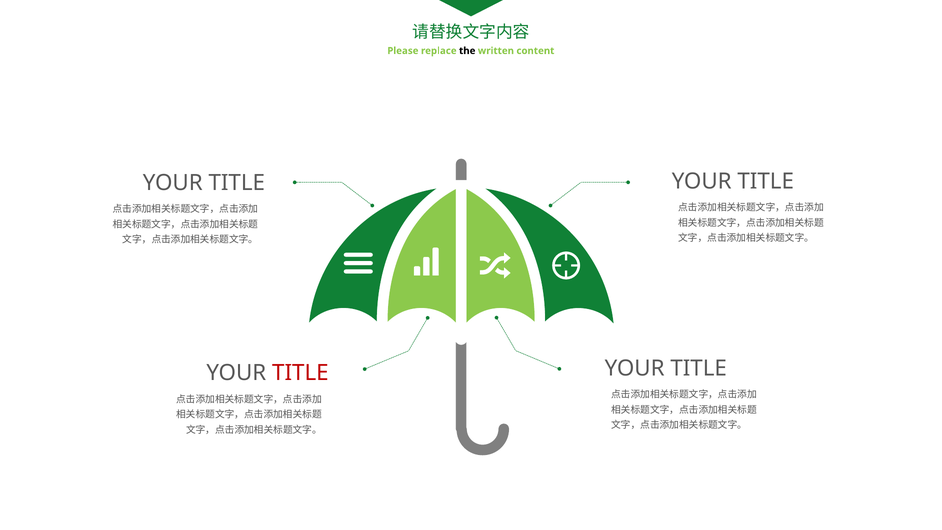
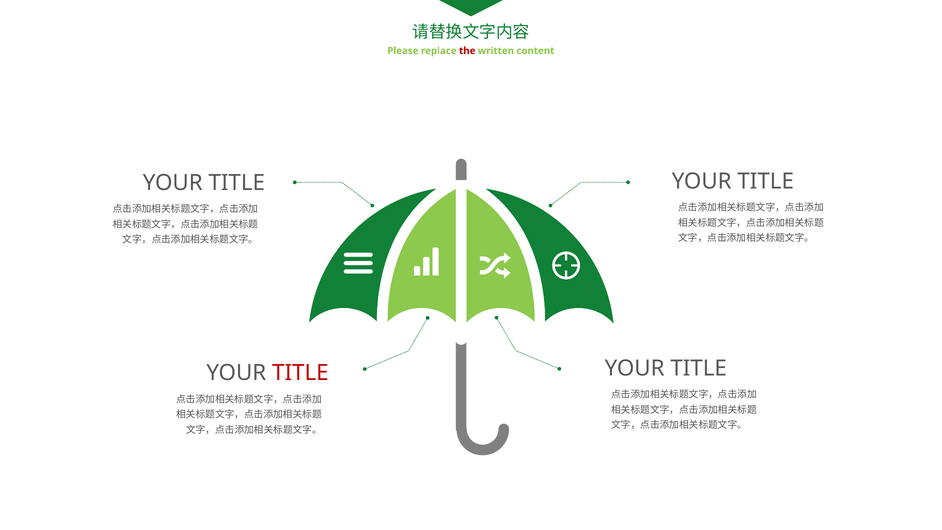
the colour: black -> red
